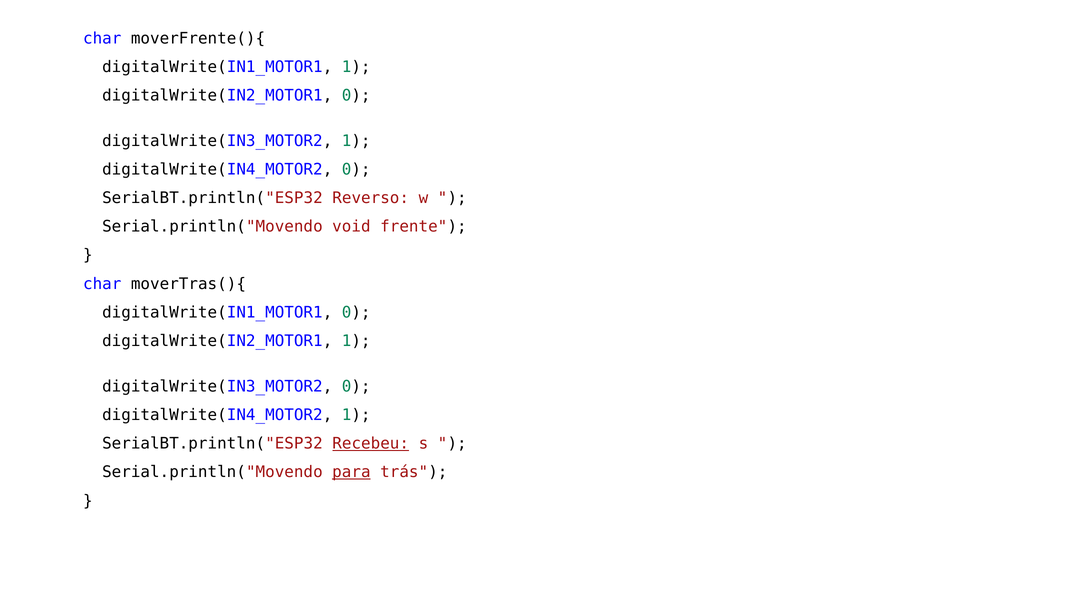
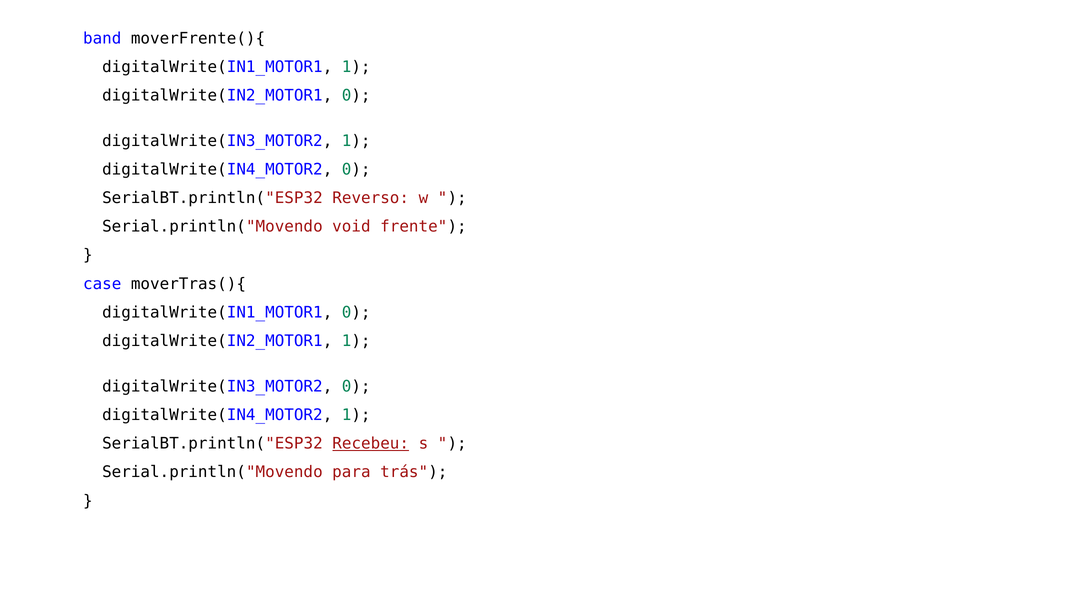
char at (102, 38): char -> band
char at (102, 284): char -> case
para underline: present -> none
